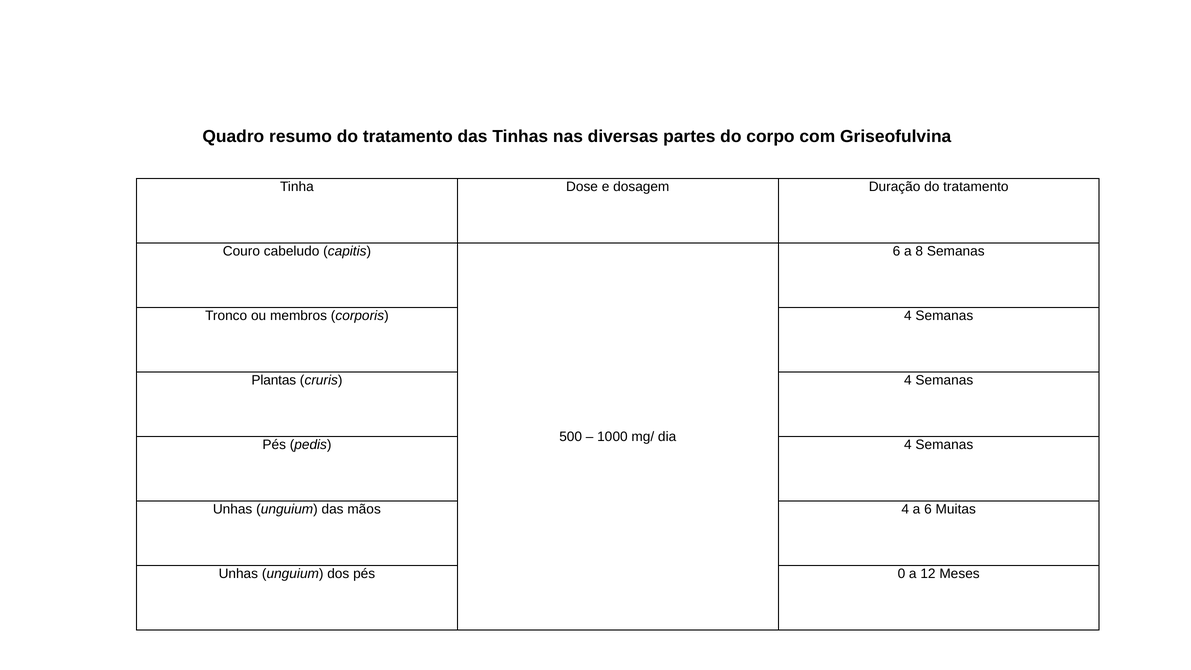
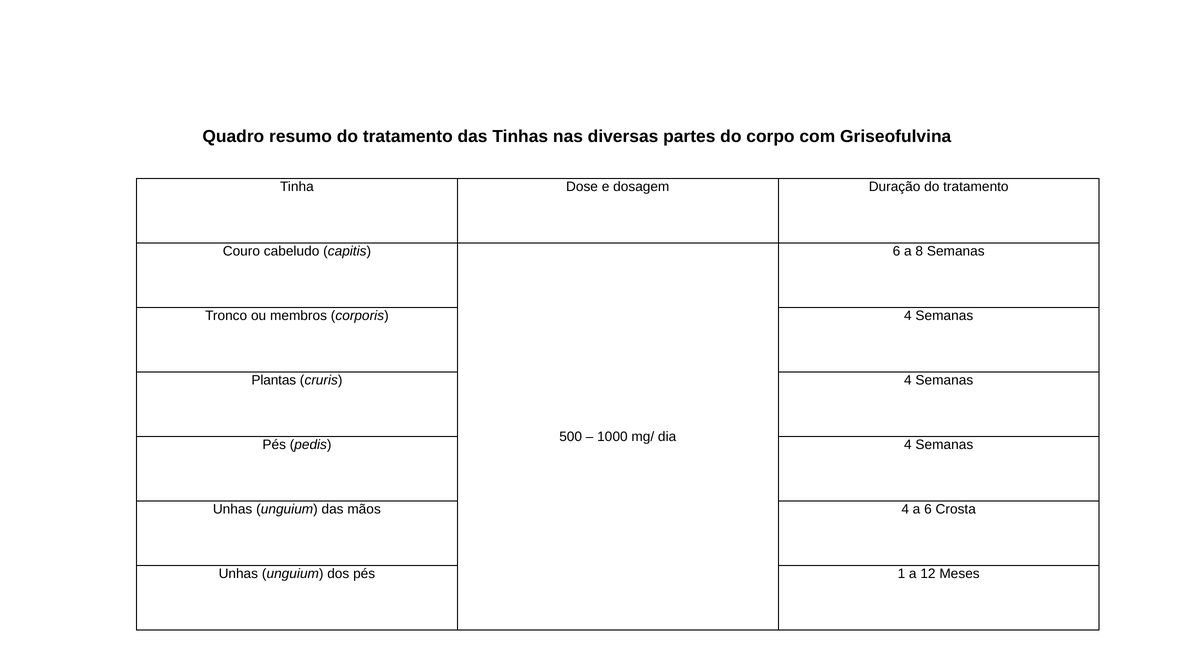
Muitas: Muitas -> Crosta
0: 0 -> 1
